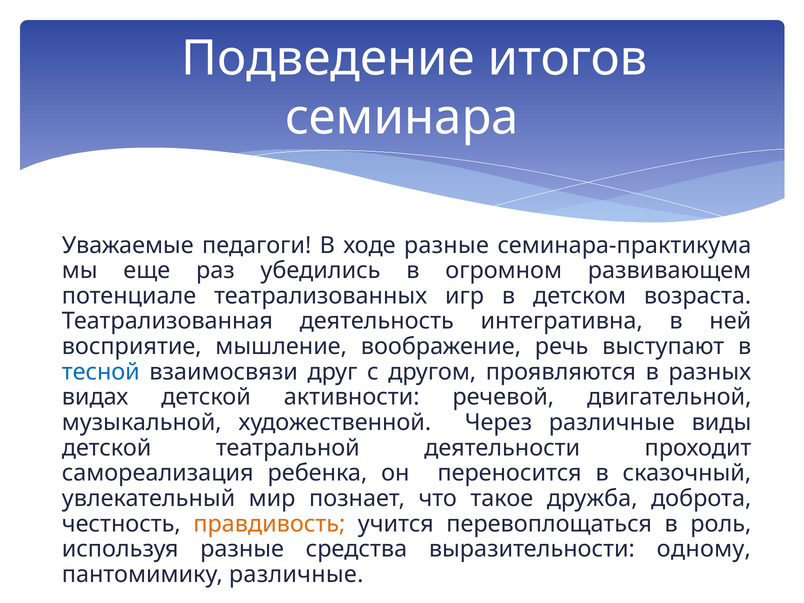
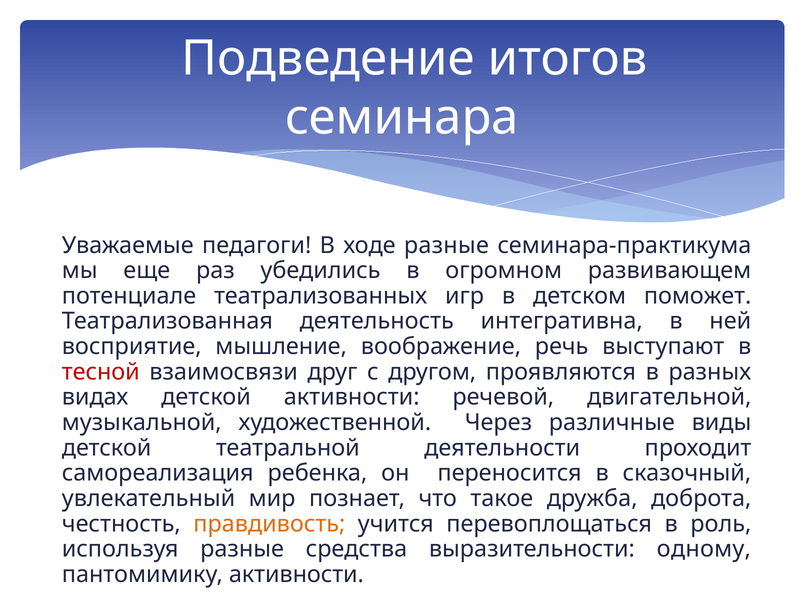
возраста: возраста -> поможет
тесной colour: blue -> red
пантомимику различные: различные -> активности
